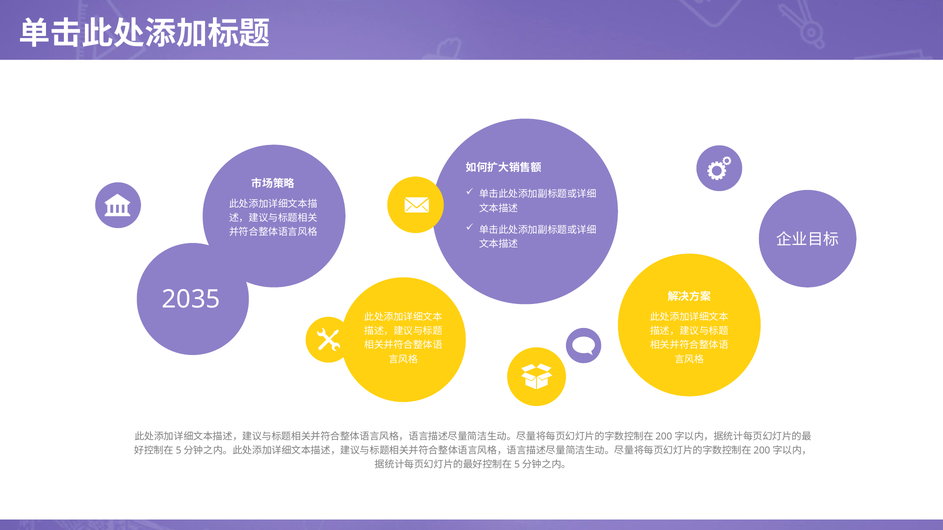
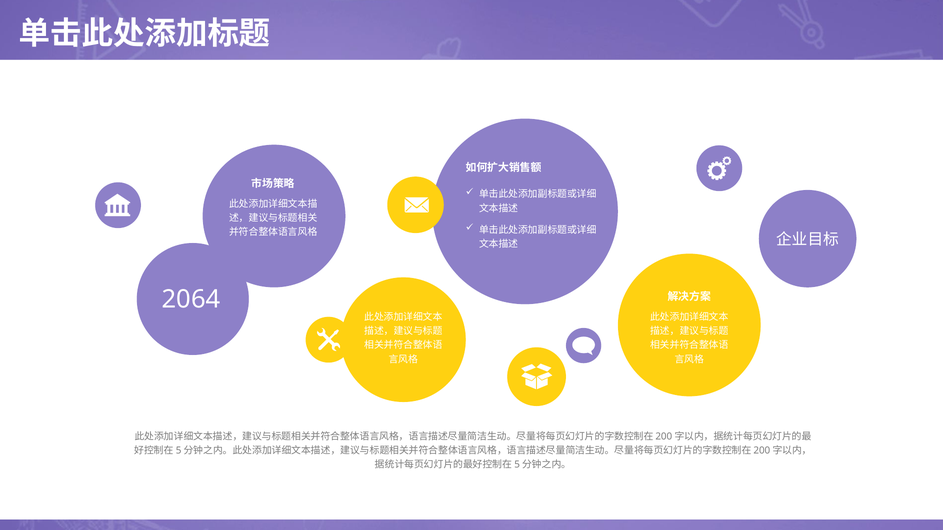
2035: 2035 -> 2064
